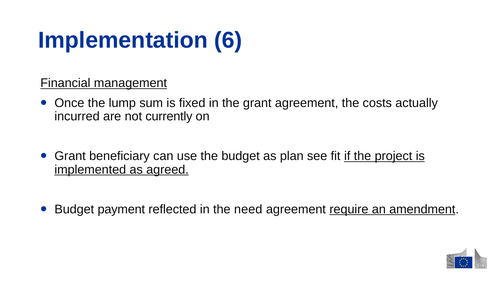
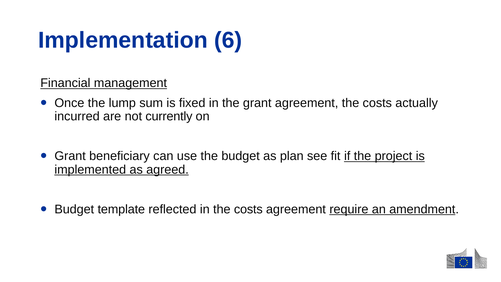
payment: payment -> template
in the need: need -> costs
